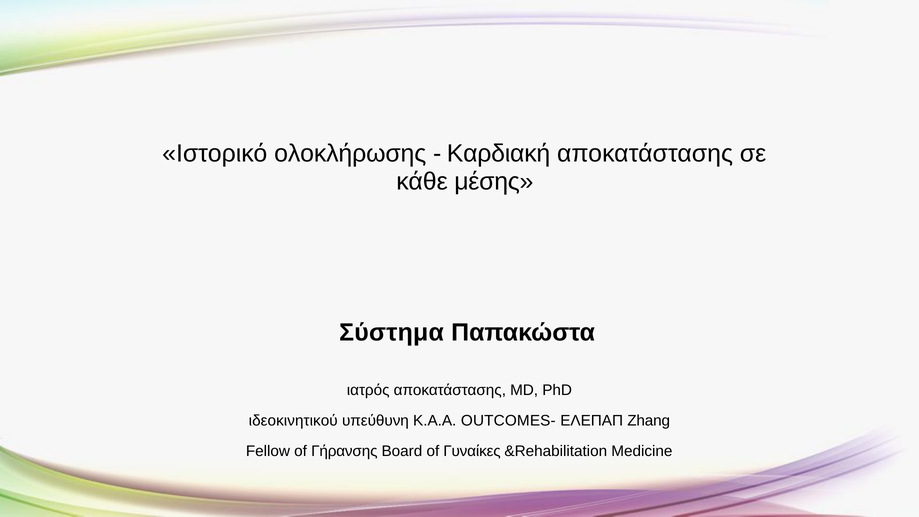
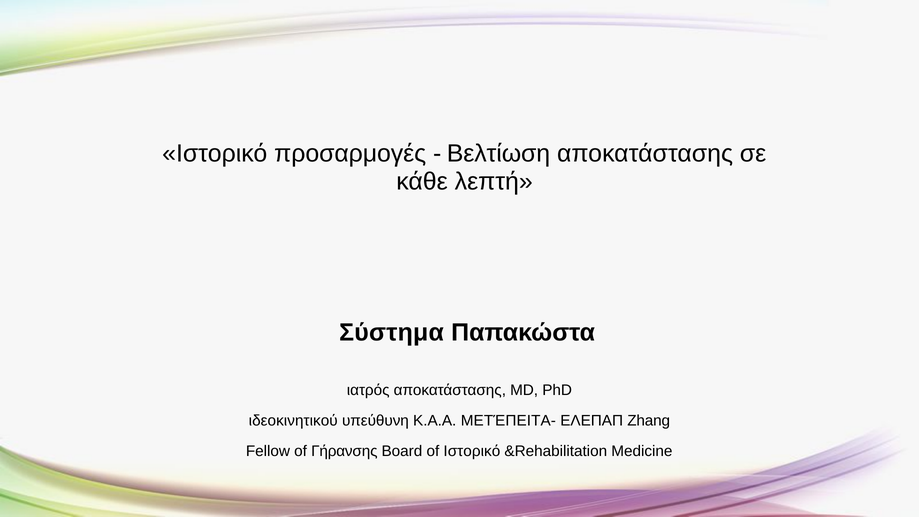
ολοκλήρωσης: ολοκλήρωσης -> προσαρμογές
Καρδιακή: Καρδιακή -> Βελτίωση
μέσης: μέσης -> λεπτή
OUTCOMES-: OUTCOMES- -> ΜΕΤΈΠΕΙΤΑ-
of Γυναίκες: Γυναίκες -> Ιστορικό
